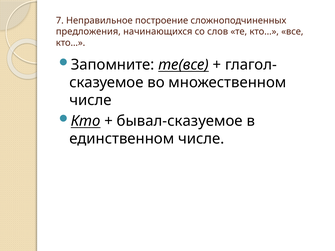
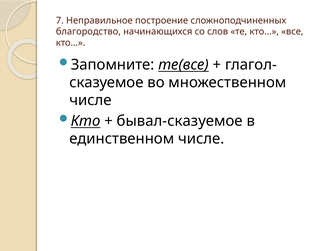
предложения: предложения -> благородство
